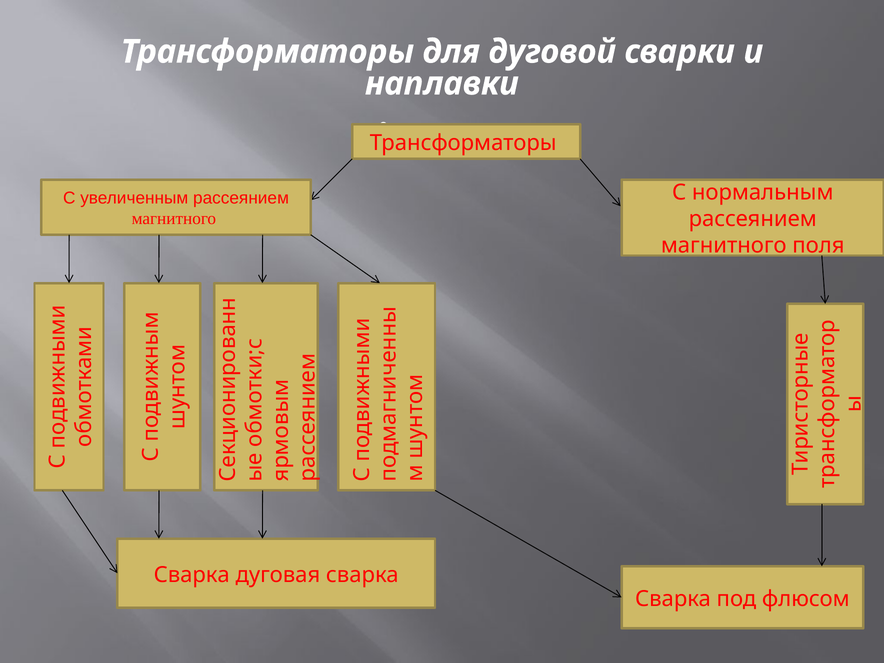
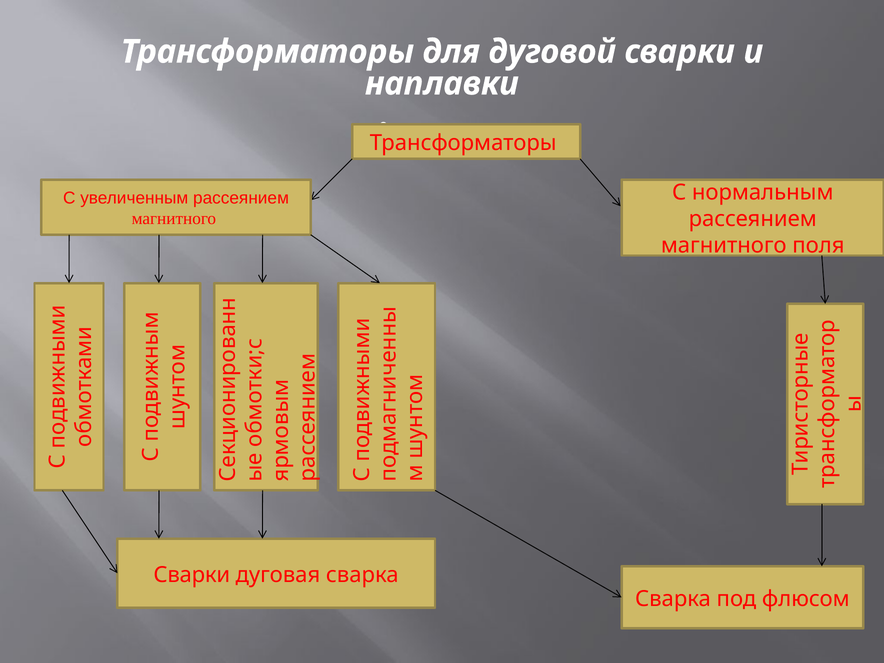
Сварка at (192, 575): Сварка -> Сварки
